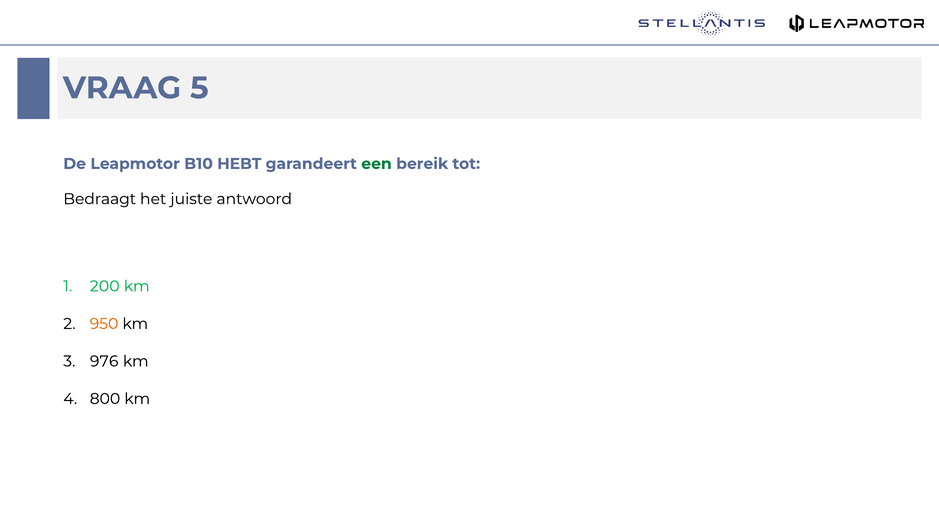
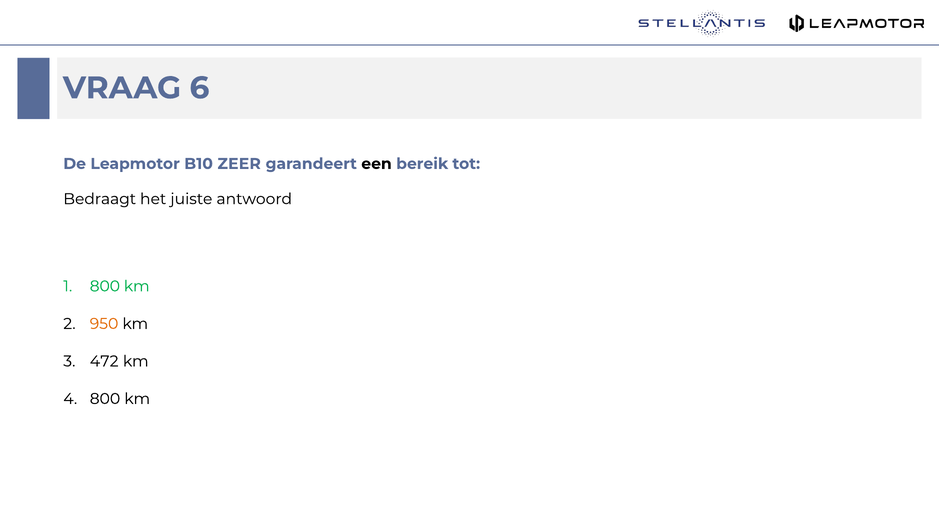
5: 5 -> 6
HEBT: HEBT -> ZEER
een colour: green -> black
200 at (105, 286): 200 -> 800
976: 976 -> 472
